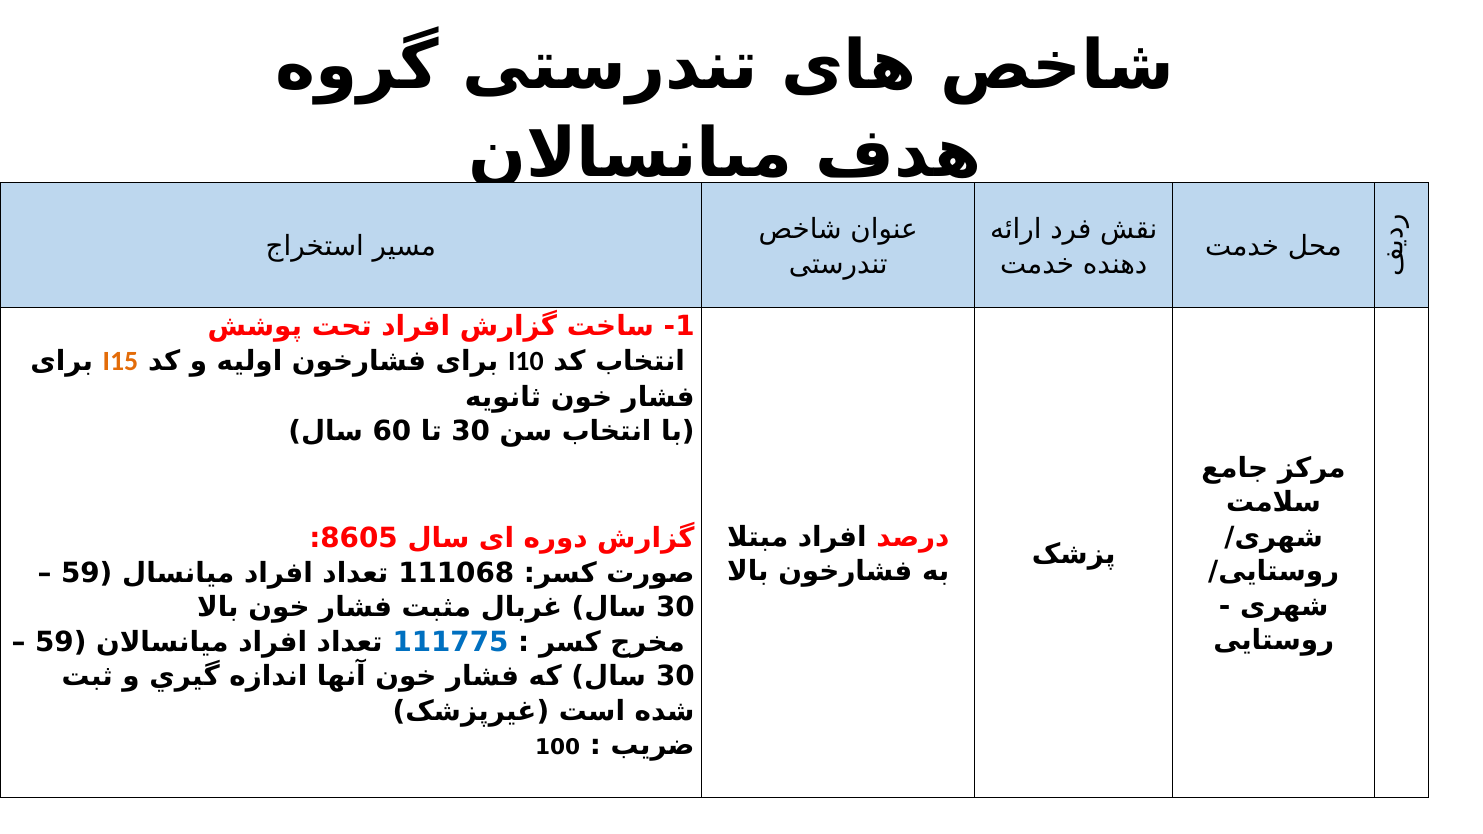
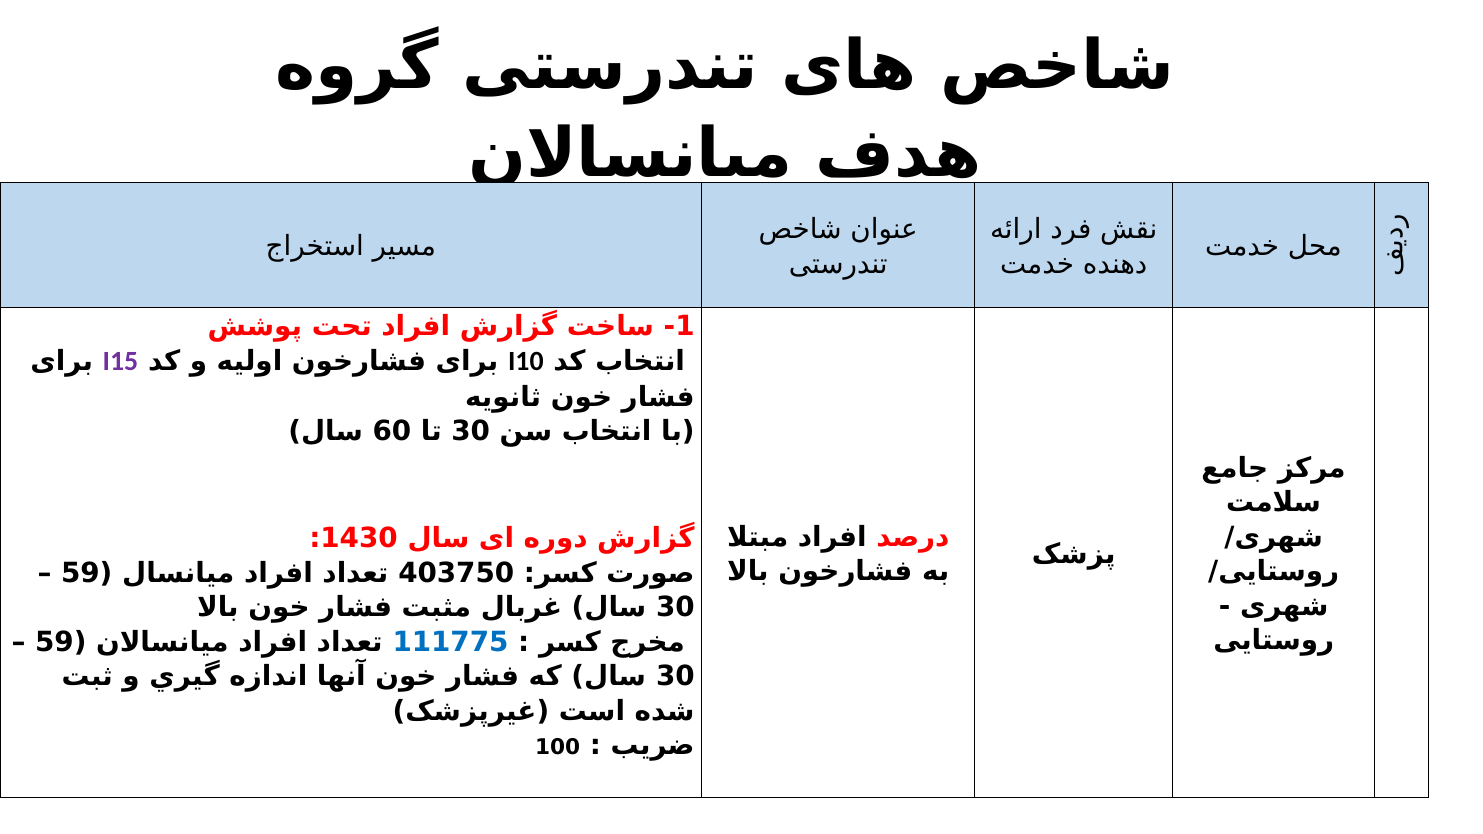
I15 colour: orange -> purple
8605: 8605 -> 1430
111068: 111068 -> 403750
